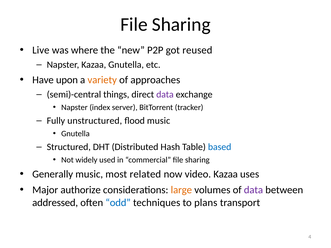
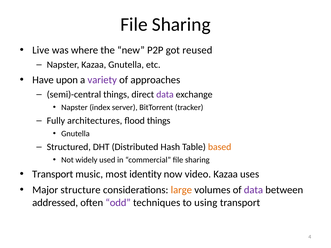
variety colour: orange -> purple
unstructured: unstructured -> architectures
flood music: music -> things
based colour: blue -> orange
Generally at (53, 174): Generally -> Transport
related: related -> identity
authorize: authorize -> structure
odd colour: blue -> purple
plans: plans -> using
